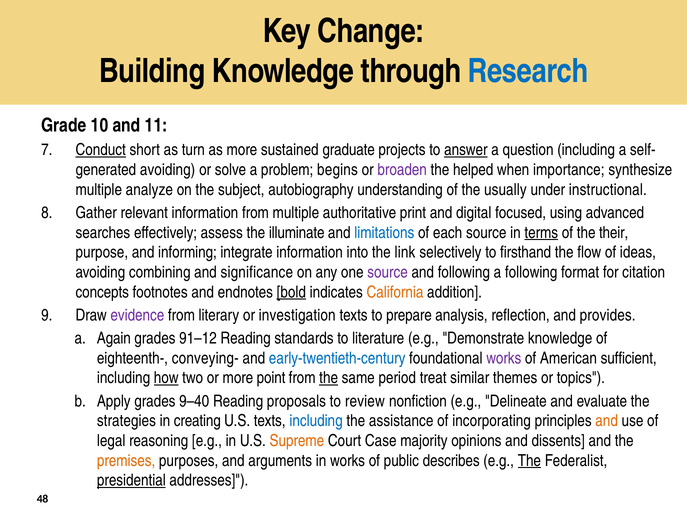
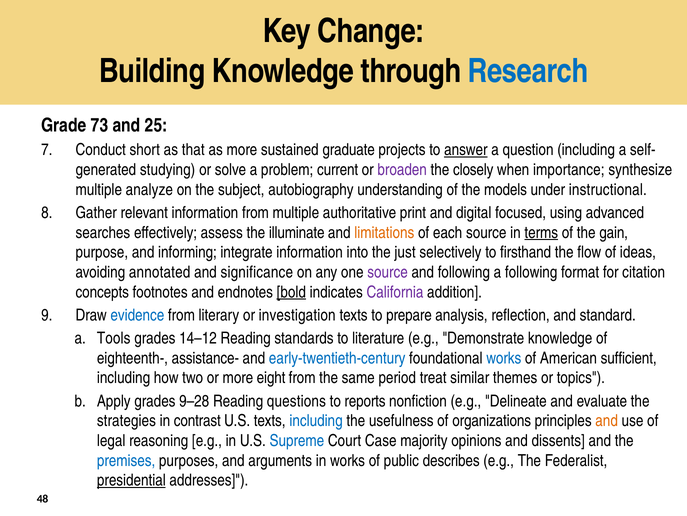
10: 10 -> 73
11: 11 -> 25
Conduct underline: present -> none
turn: turn -> that
avoiding at (168, 170): avoiding -> studying
begins: begins -> current
helped: helped -> closely
usually: usually -> models
limitations colour: blue -> orange
their: their -> gain
link: link -> just
combining: combining -> annotated
California colour: orange -> purple
evidence colour: purple -> blue
provides: provides -> standard
Again: Again -> Tools
91–12: 91–12 -> 14–12
conveying-: conveying- -> assistance-
works at (504, 358) colour: purple -> blue
how underline: present -> none
point: point -> eight
the at (329, 377) underline: present -> none
9–40: 9–40 -> 9–28
proposals: proposals -> questions
review: review -> reports
creating: creating -> contrast
assistance: assistance -> usefulness
incorporating: incorporating -> organizations
Supreme colour: orange -> blue
premises colour: orange -> blue
The at (529, 460) underline: present -> none
